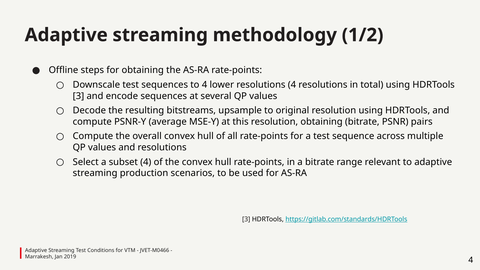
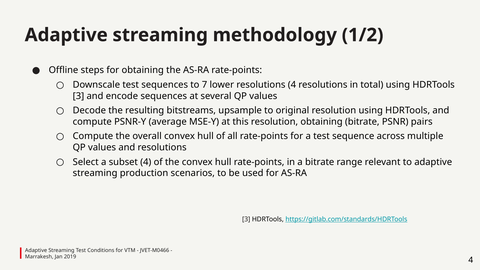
to 4: 4 -> 7
